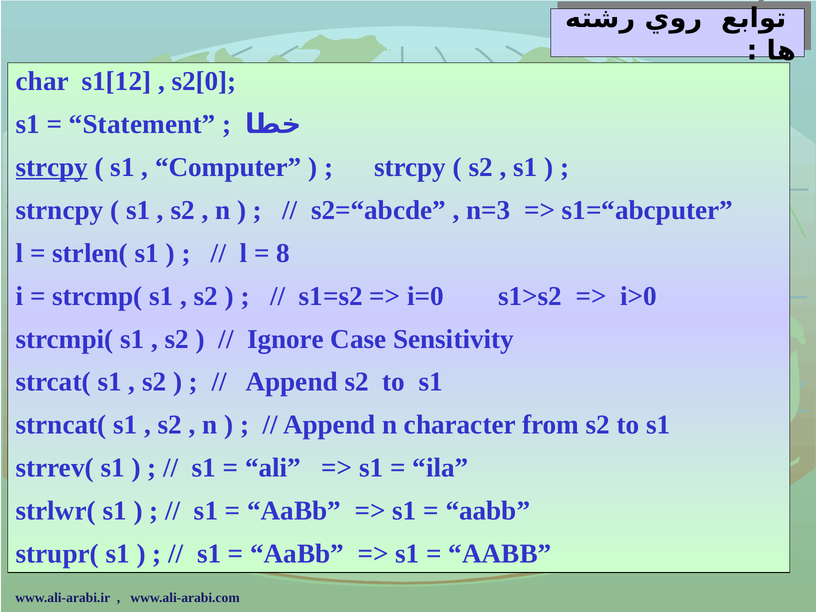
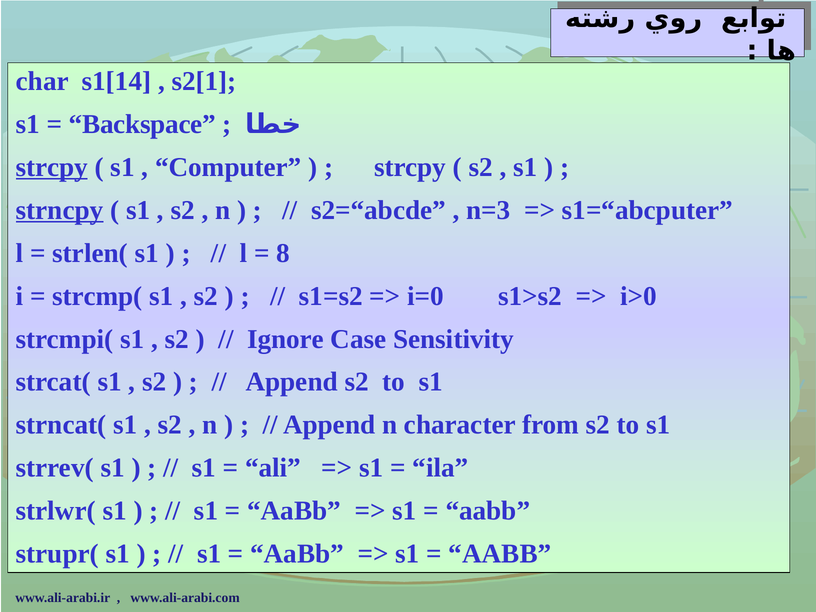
s1[12: s1[12 -> s1[14
s2[0: s2[0 -> s2[1
Statement: Statement -> Backspace
strncpy underline: none -> present
